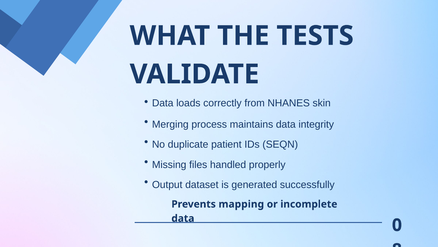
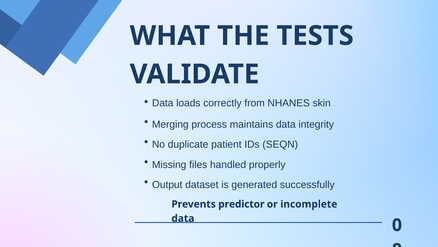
mapping: mapping -> predictor
